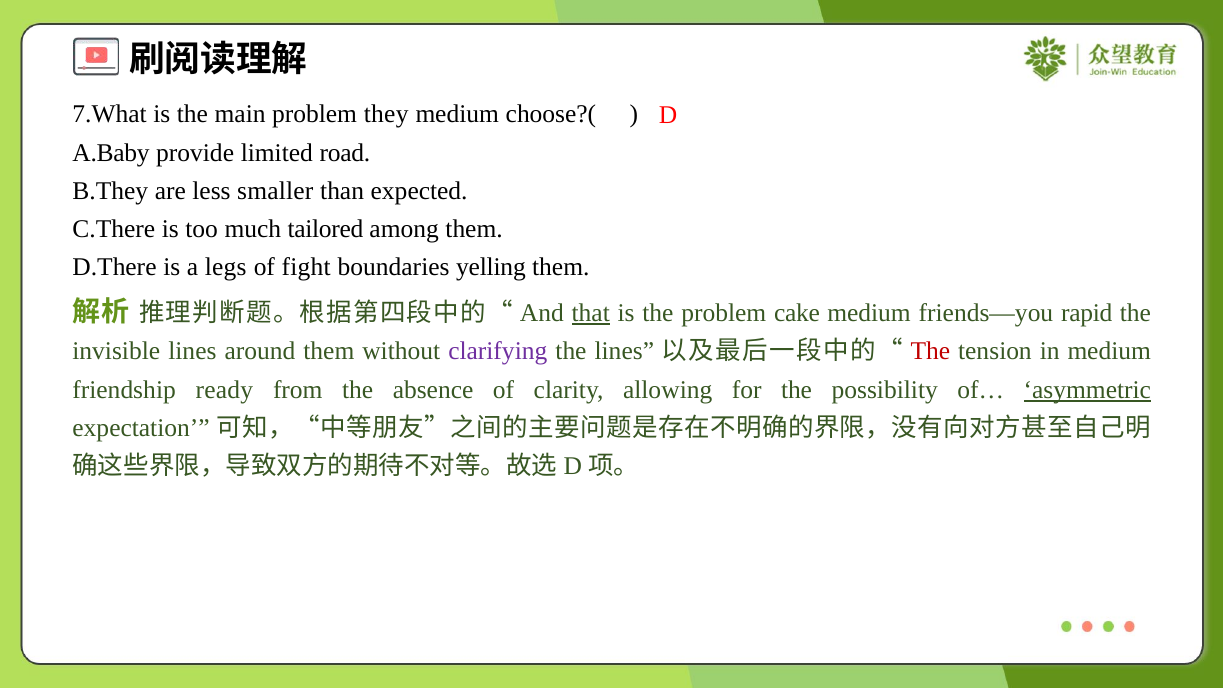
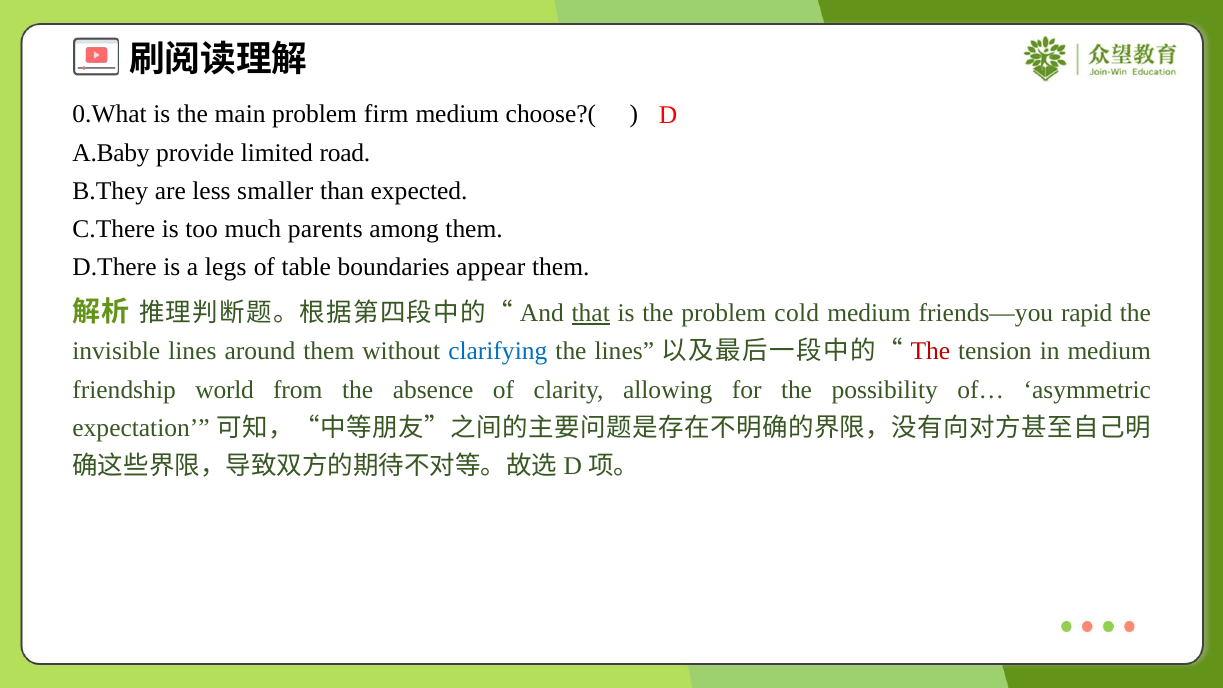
7.What: 7.What -> 0.What
they: they -> firm
tailored: tailored -> parents
fight: fight -> table
yelling: yelling -> appear
cake: cake -> cold
clarifying colour: purple -> blue
ready: ready -> world
asymmetric underline: present -> none
